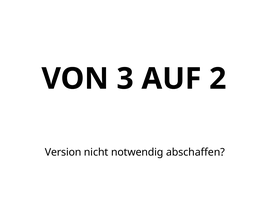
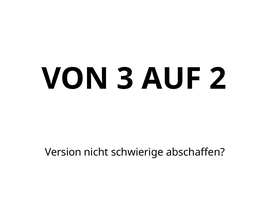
notwendig: notwendig -> schwierige
